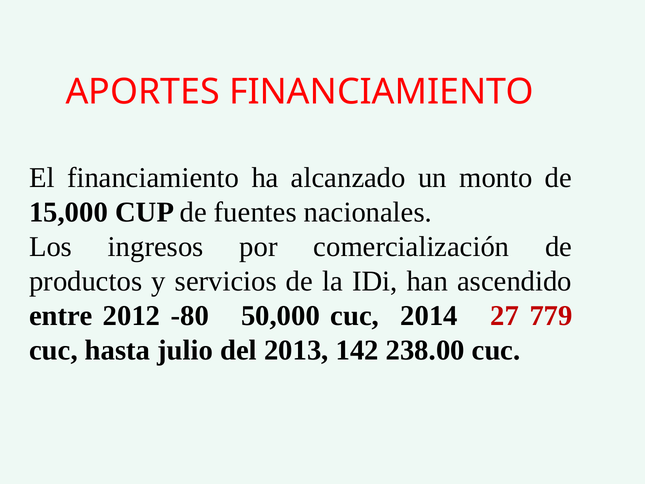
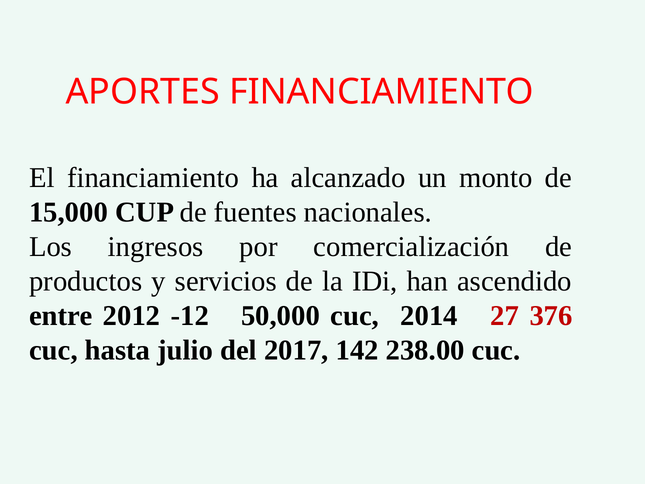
-80: -80 -> -12
779: 779 -> 376
2013: 2013 -> 2017
